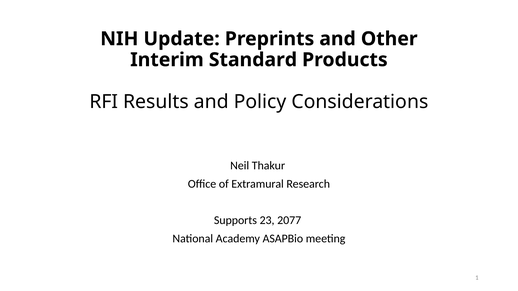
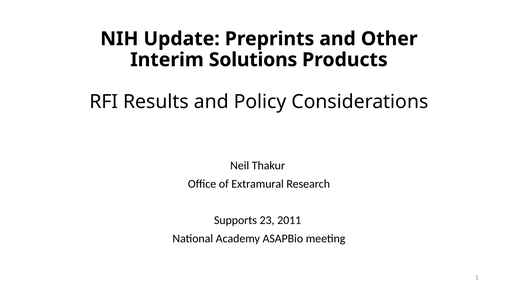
Standard: Standard -> Solutions
2077: 2077 -> 2011
